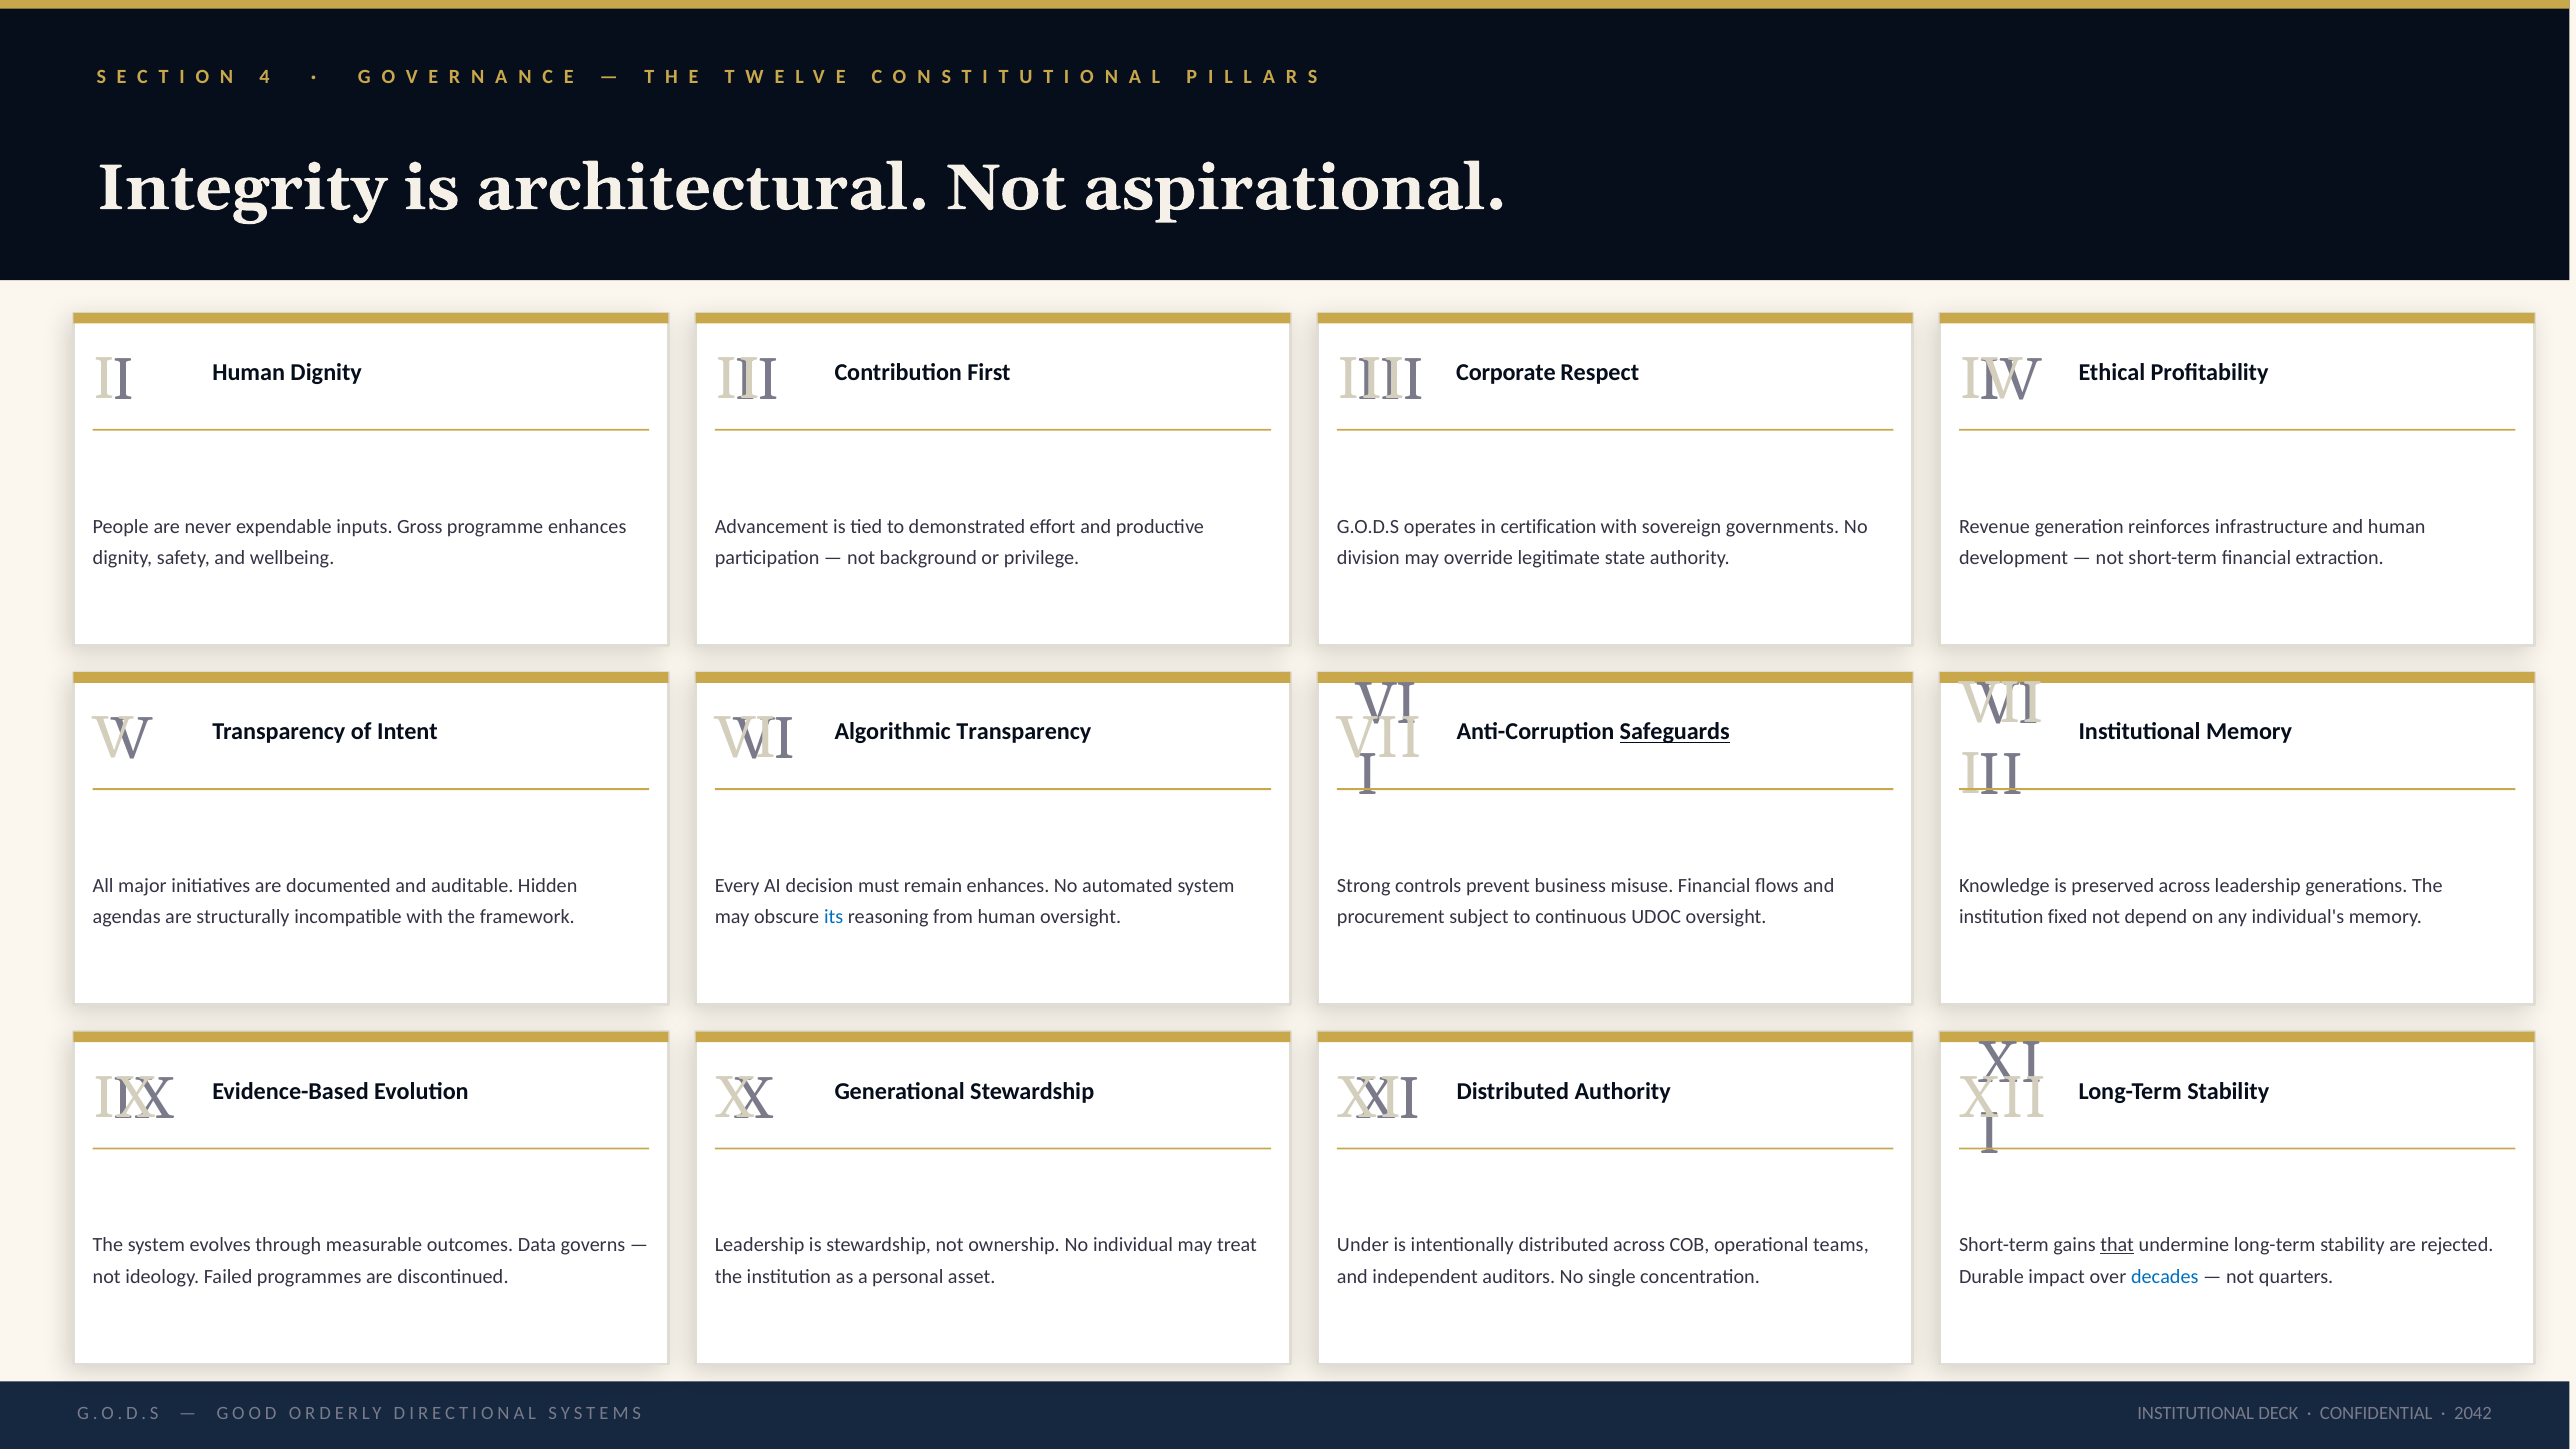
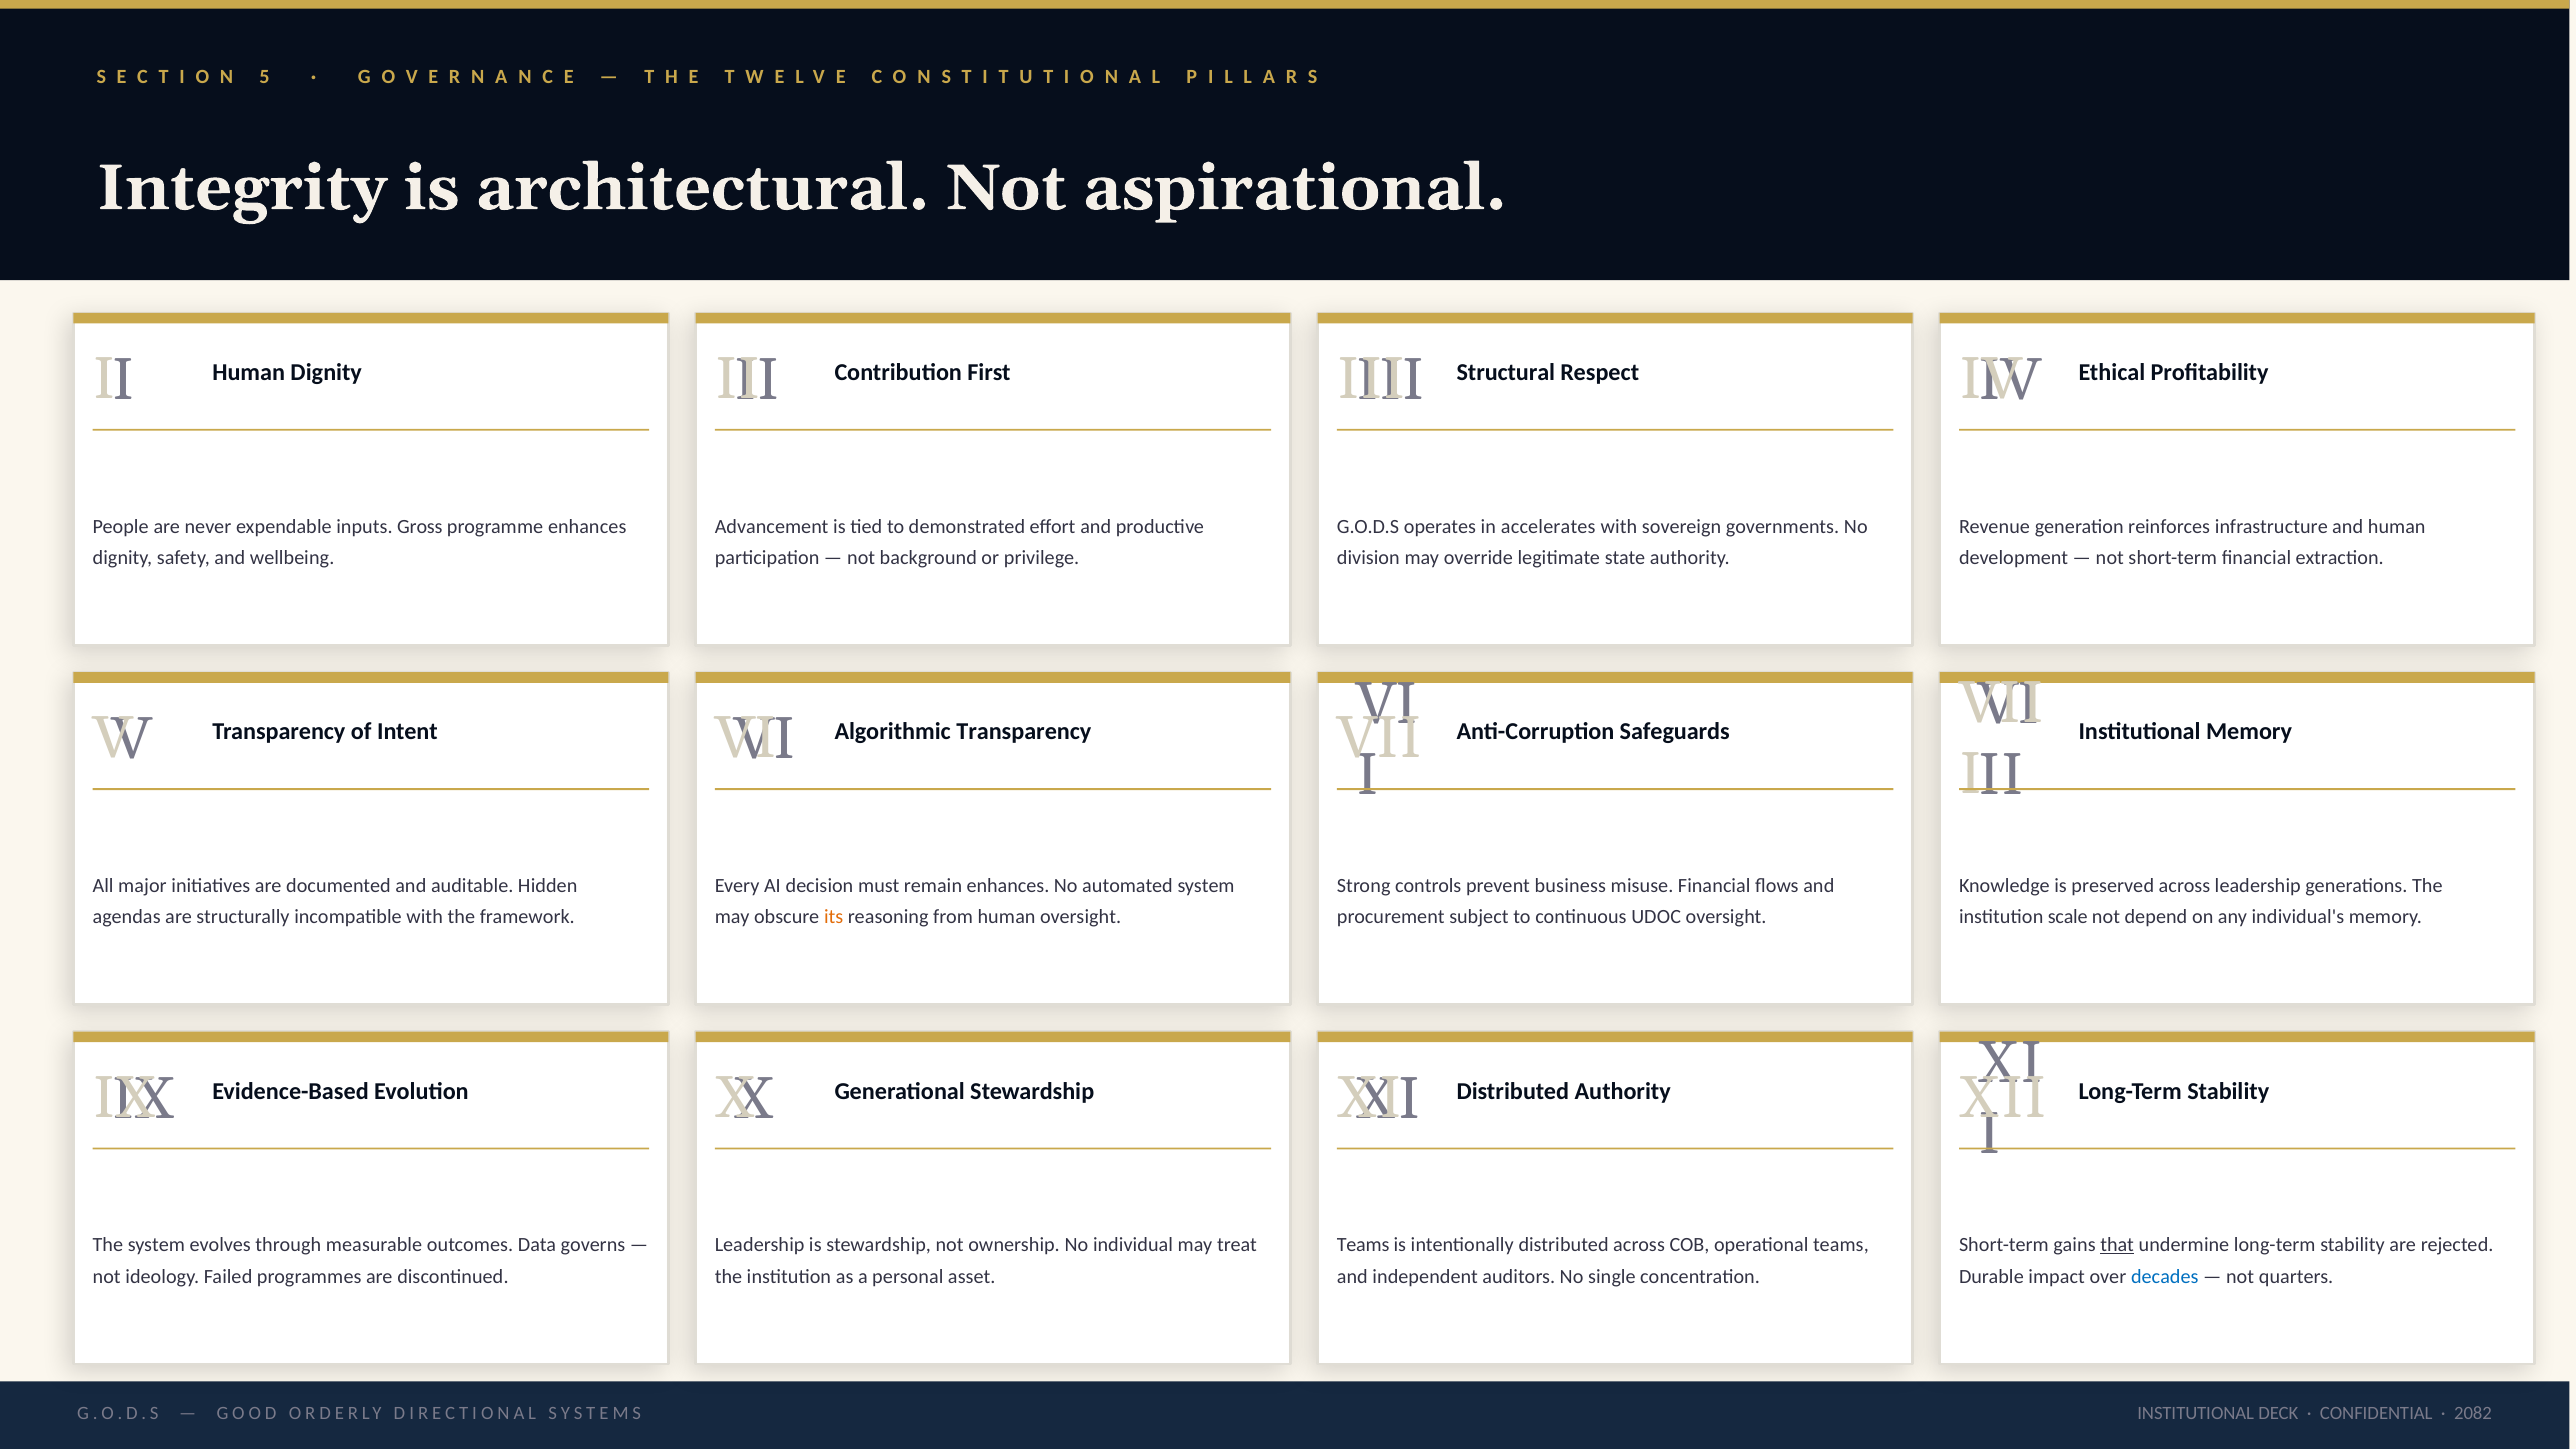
4: 4 -> 5
Corporate: Corporate -> Structural
certification: certification -> accelerates
Safeguards underline: present -> none
its colour: blue -> orange
fixed: fixed -> scale
Under at (1363, 1245): Under -> Teams
2042: 2042 -> 2082
